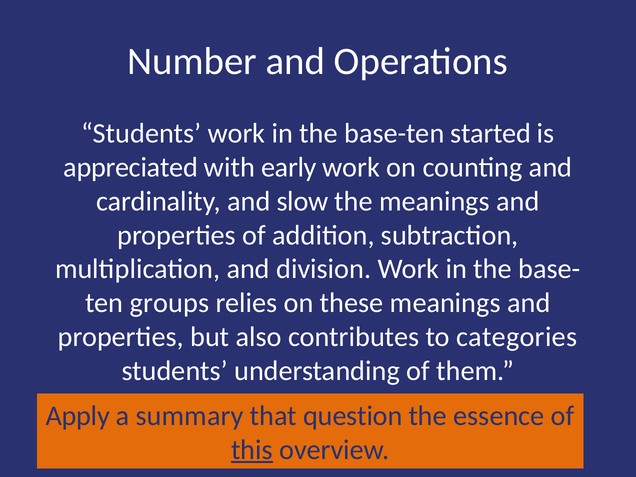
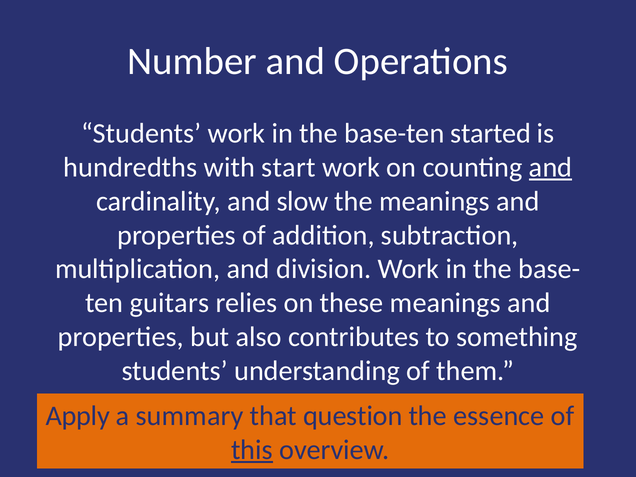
appreciated: appreciated -> hundredths
early: early -> start
and at (551, 167) underline: none -> present
groups: groups -> guitars
categories: categories -> something
